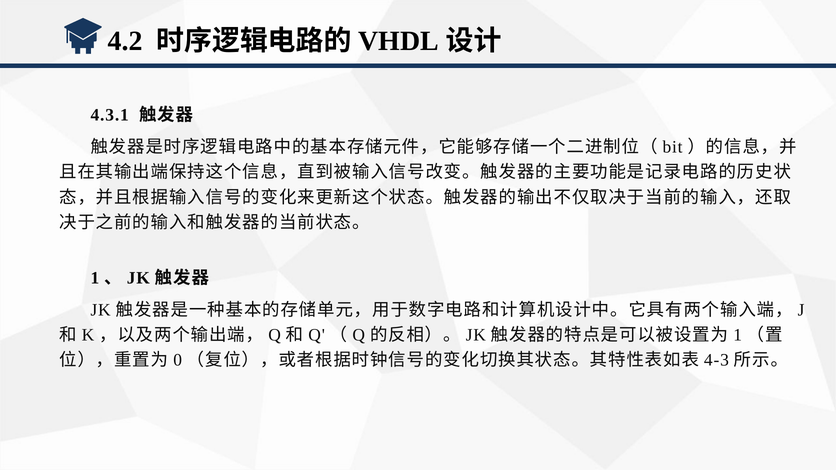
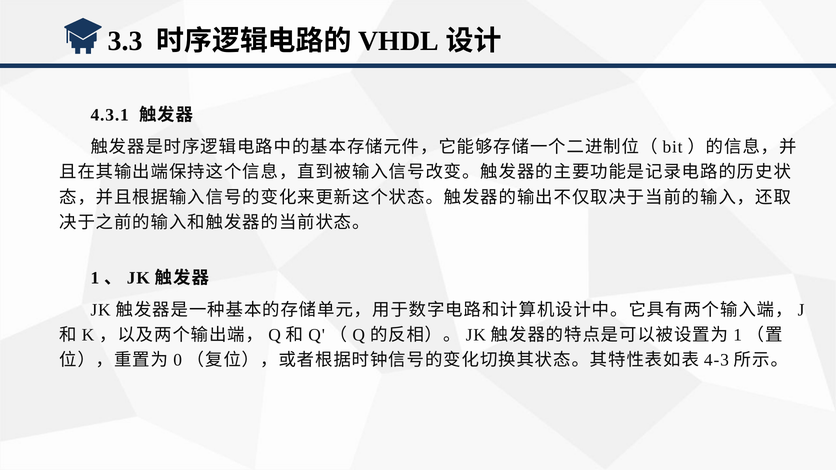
4.2: 4.2 -> 3.3
